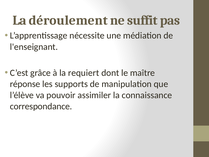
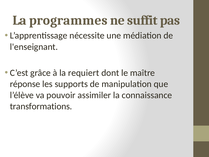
déroulement: déroulement -> programmes
correspondance: correspondance -> transformations
